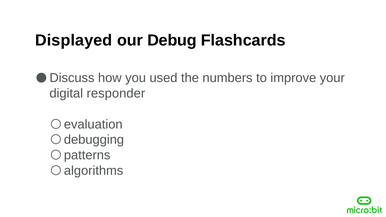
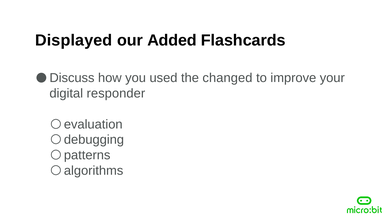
Debug: Debug -> Added
numbers: numbers -> changed
